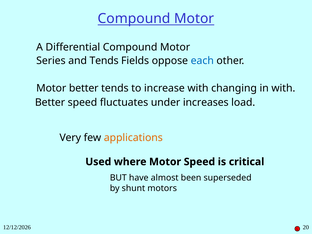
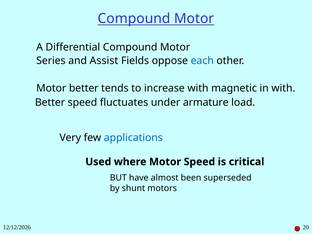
and Tends: Tends -> Assist
changing: changing -> magnetic
increases: increases -> armature
applications colour: orange -> blue
